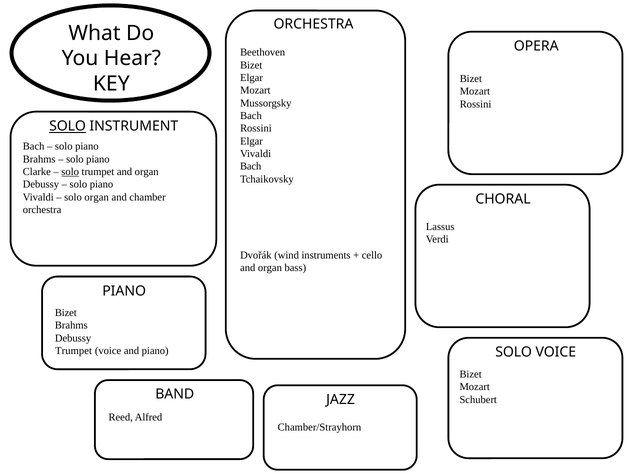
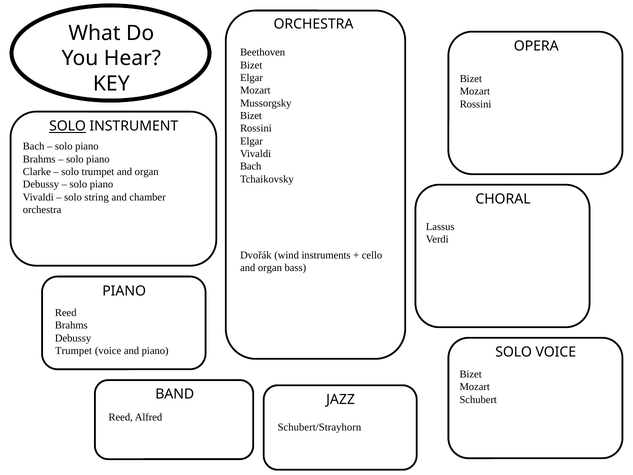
Bach at (251, 116): Bach -> Bizet
solo at (70, 172) underline: present -> none
solo organ: organ -> string
Bizet at (66, 313): Bizet -> Reed
Chamber/Strayhorn: Chamber/Strayhorn -> Schubert/Strayhorn
